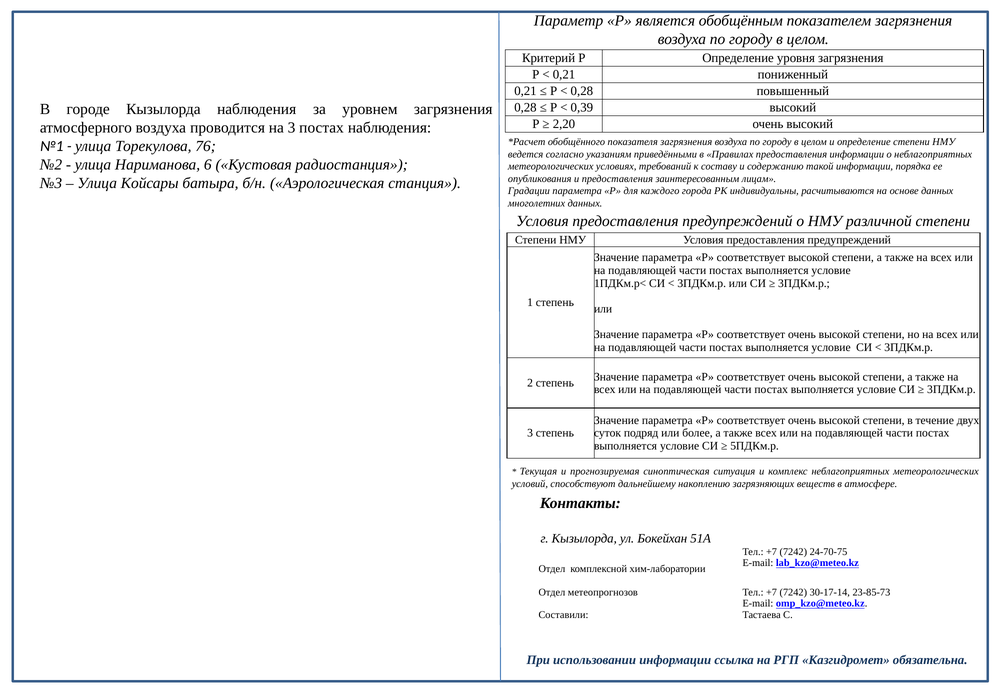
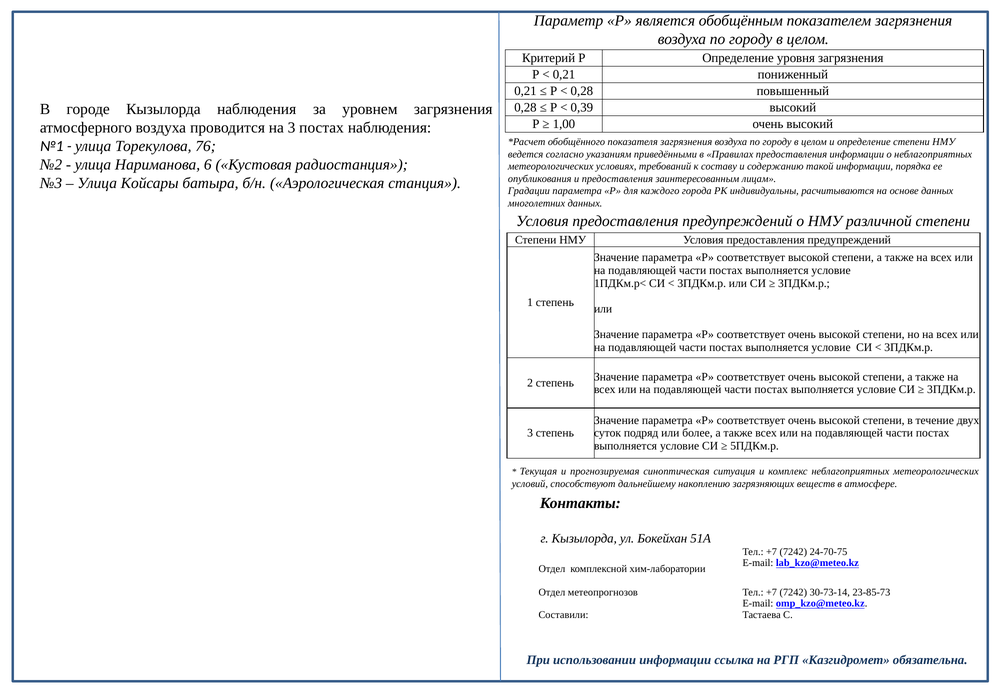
2,20: 2,20 -> 1,00
30-17-14: 30-17-14 -> 30-73-14
